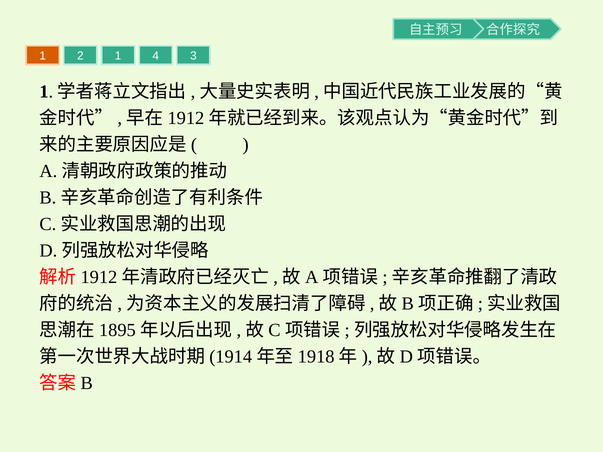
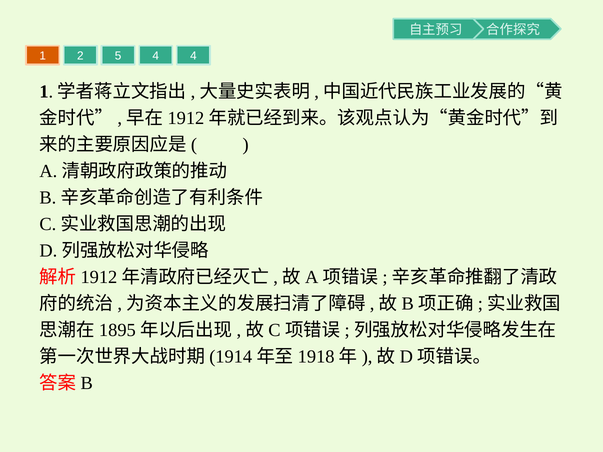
2 1: 1 -> 5
4 3: 3 -> 4
